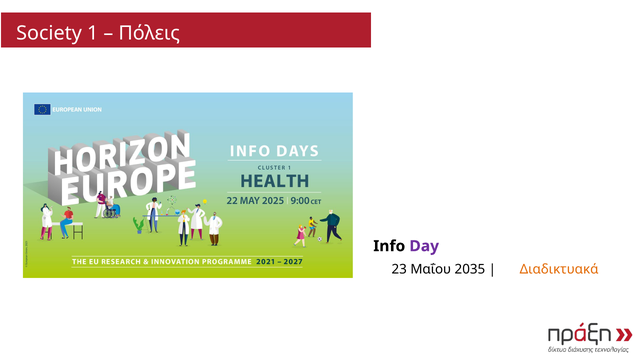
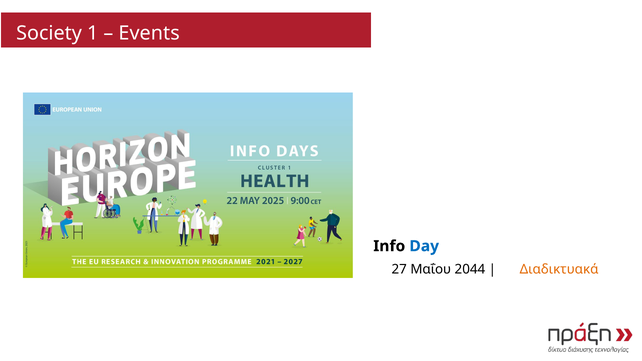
Πόλεις: Πόλεις -> Events
Day colour: purple -> blue
23: 23 -> 27
2035: 2035 -> 2044
